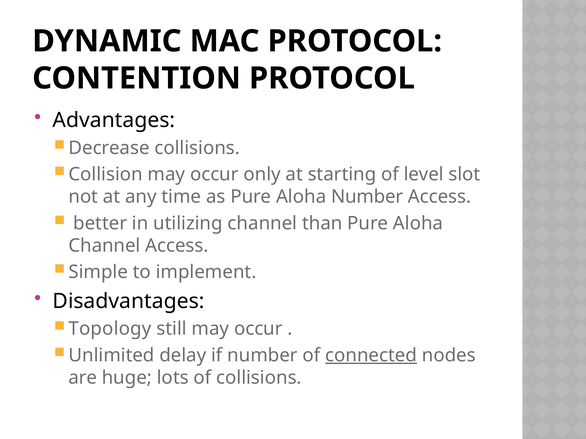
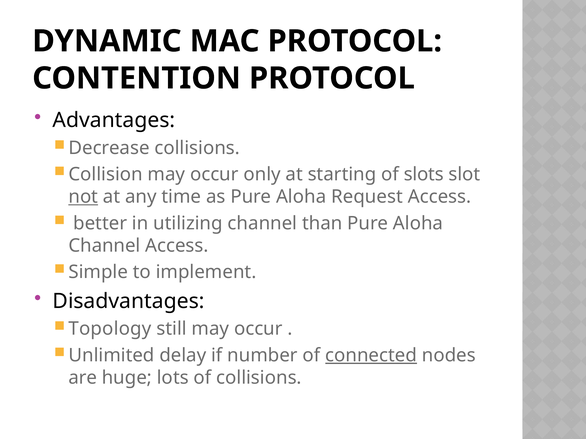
level: level -> slots
not underline: none -> present
Aloha Number: Number -> Request
